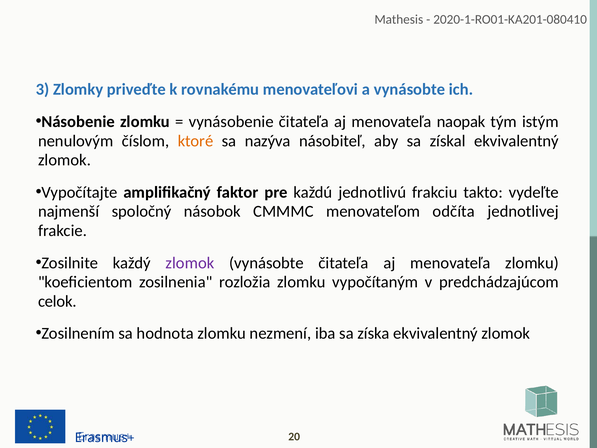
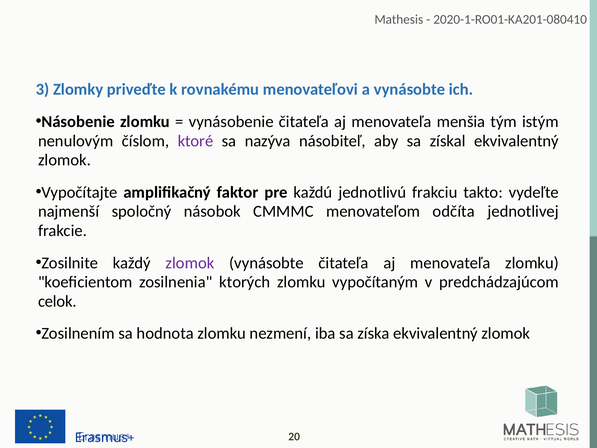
naopak: naopak -> menšia
ktoré colour: orange -> purple
rozložia: rozložia -> ktorých
